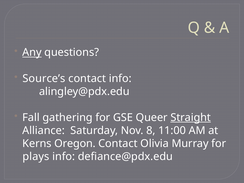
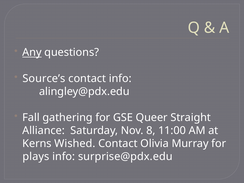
Straight underline: present -> none
Oregon: Oregon -> Wished
defiance@pdx.edu: defiance@pdx.edu -> surprise@pdx.edu
